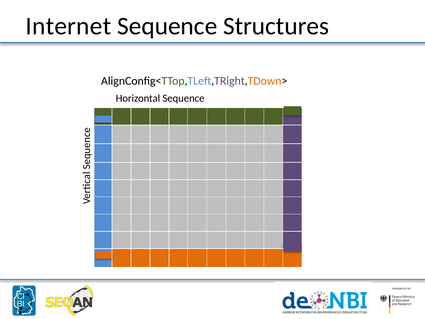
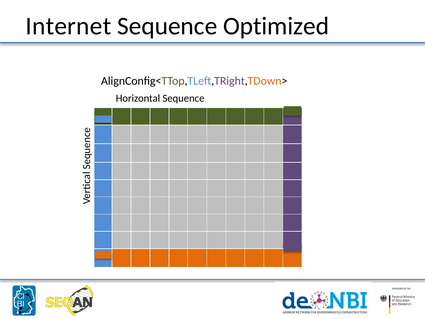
Structures: Structures -> Optimized
